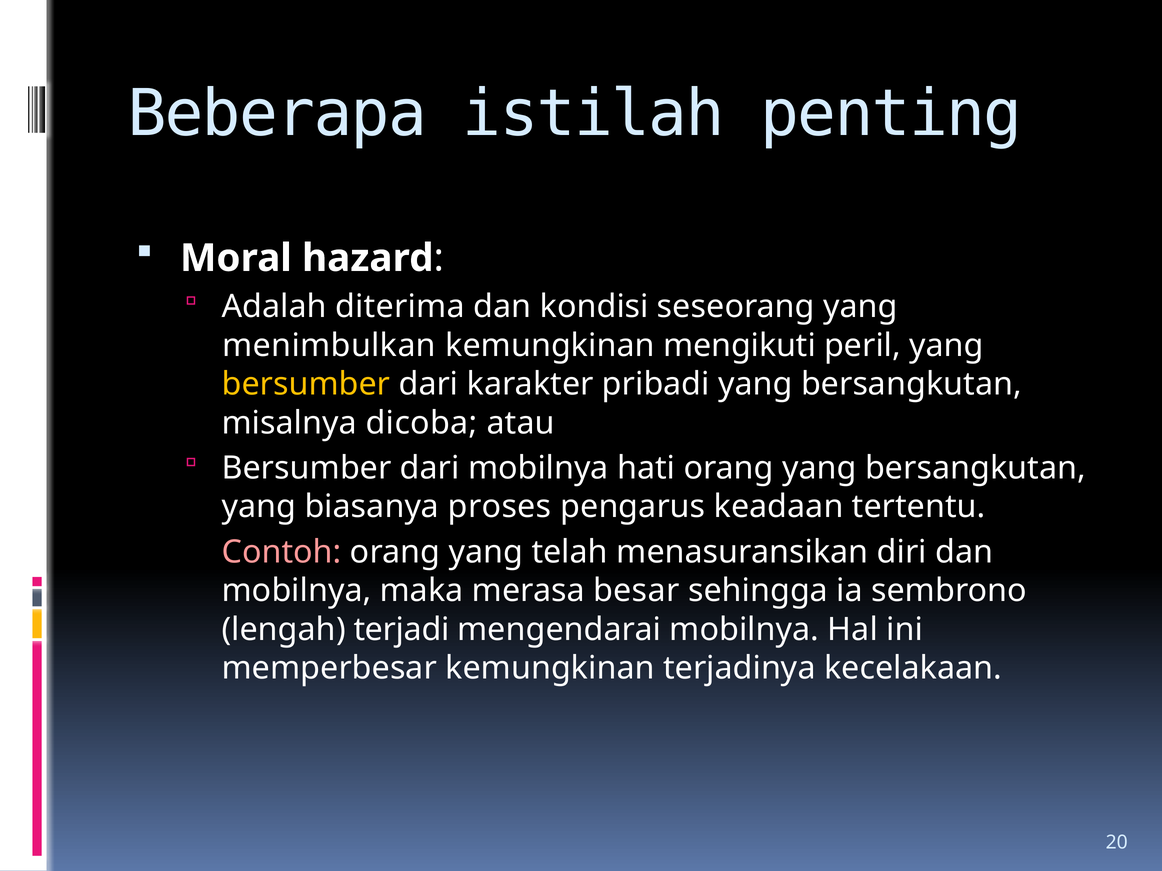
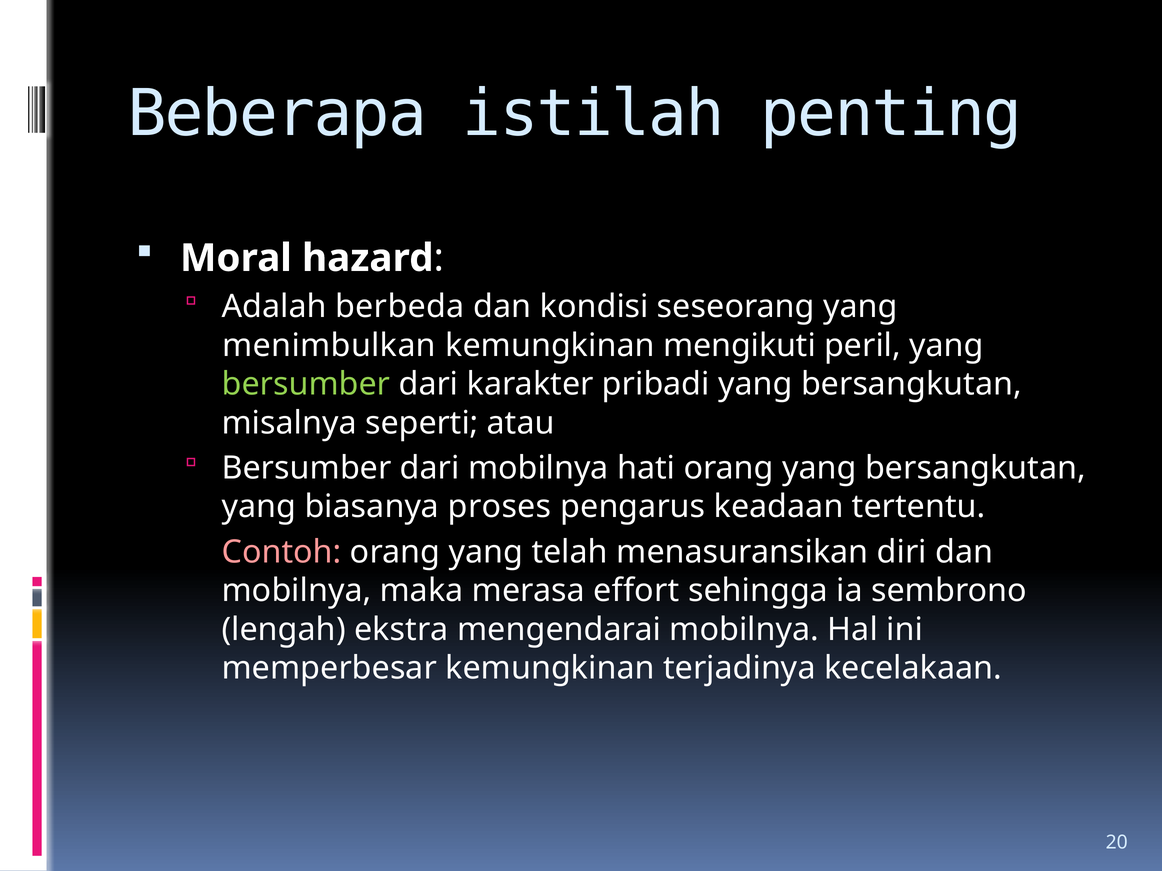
diterima: diterima -> berbeda
bersumber at (306, 384) colour: yellow -> light green
dicoba: dicoba -> seperti
besar: besar -> effort
terjadi: terjadi -> ekstra
